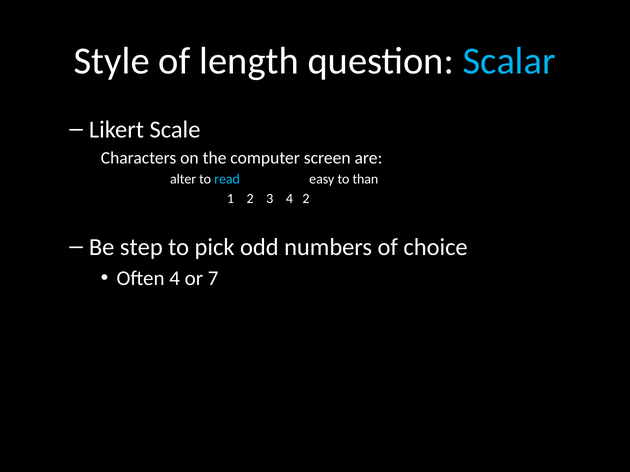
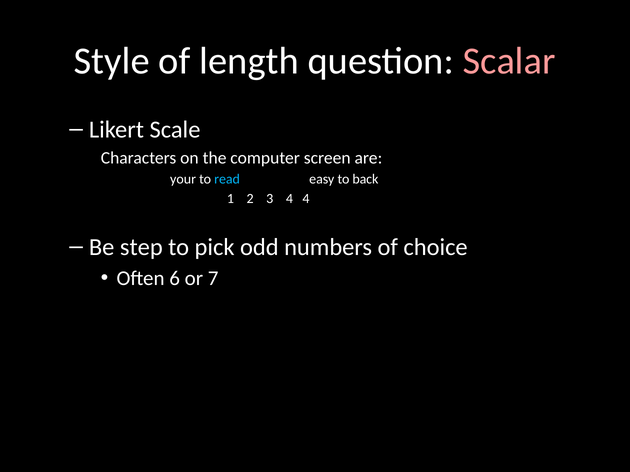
Scalar colour: light blue -> pink
alter: alter -> your
than: than -> back
4 2: 2 -> 4
Often 4: 4 -> 6
